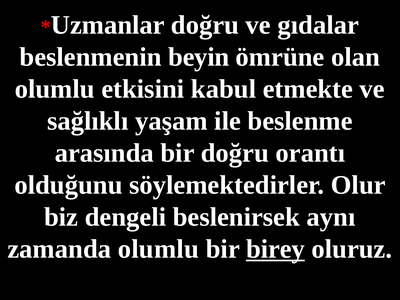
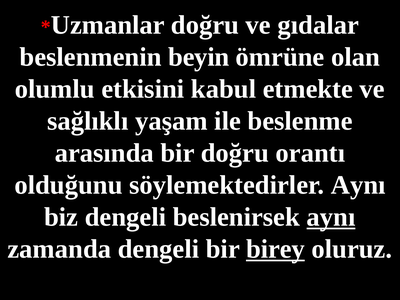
söylemektedirler Olur: Olur -> Aynı
aynı at (331, 217) underline: none -> present
zamanda olumlu: olumlu -> dengeli
